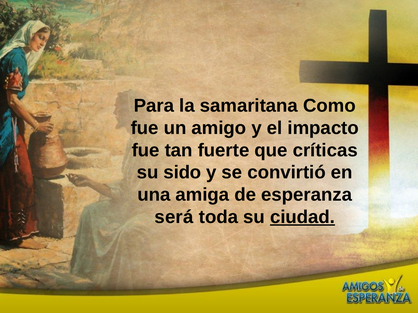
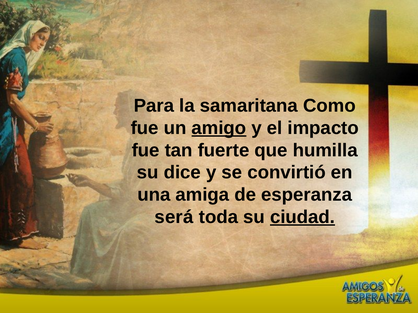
amigo underline: none -> present
críticas: críticas -> humilla
sido: sido -> dice
